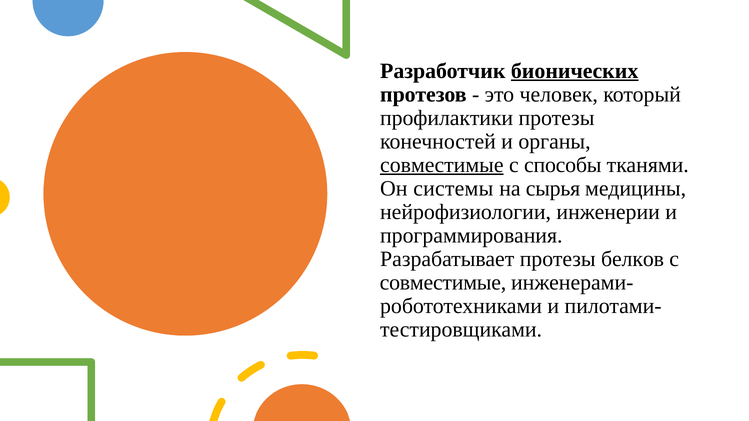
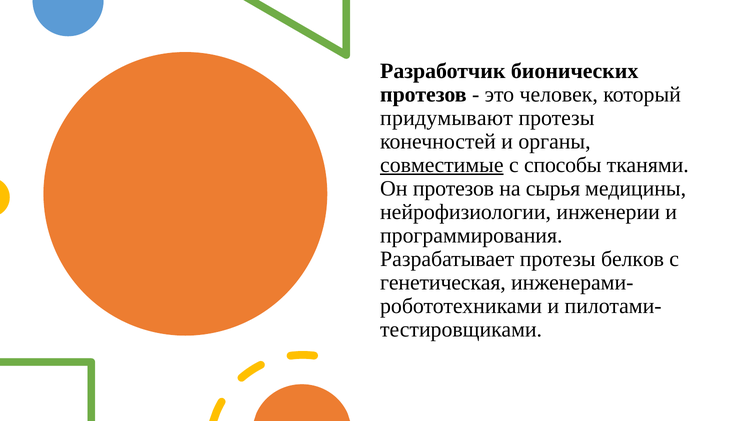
бионических underline: present -> none
профилактики: профилактики -> придумывают
Он системы: системы -> протезов
совместимые at (443, 283): совместимые -> генетическая
